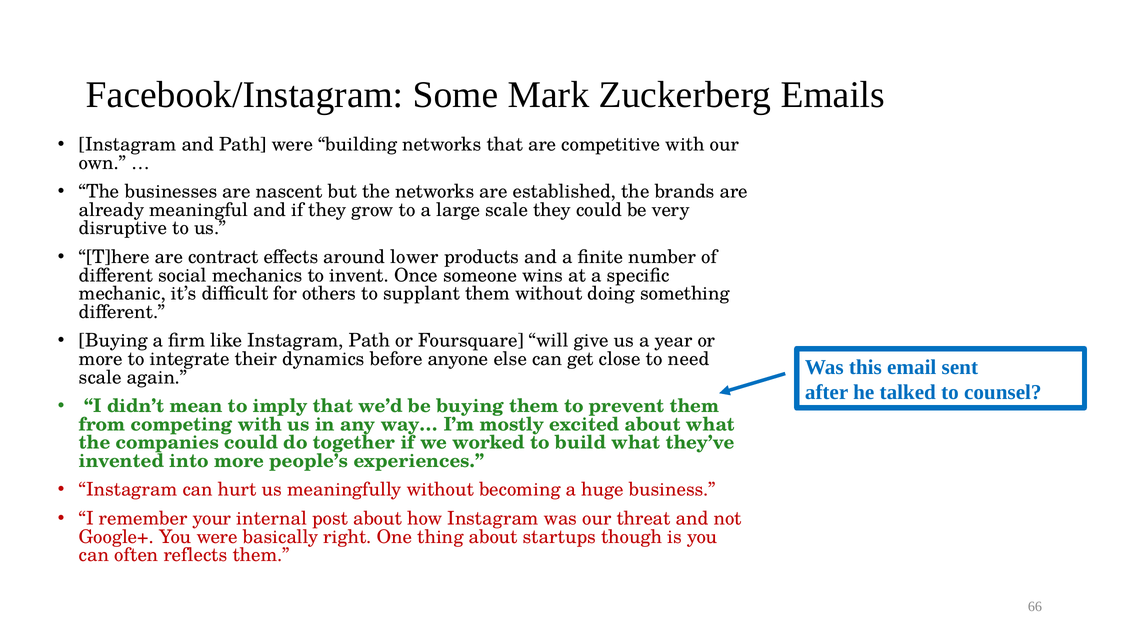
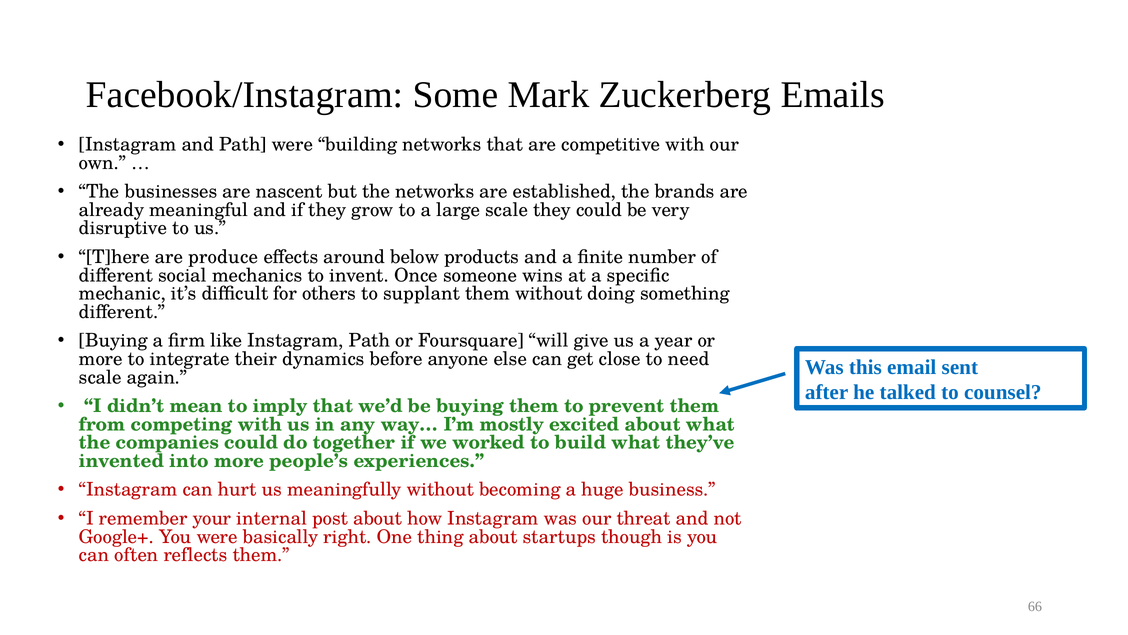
contract: contract -> produce
lower: lower -> below
